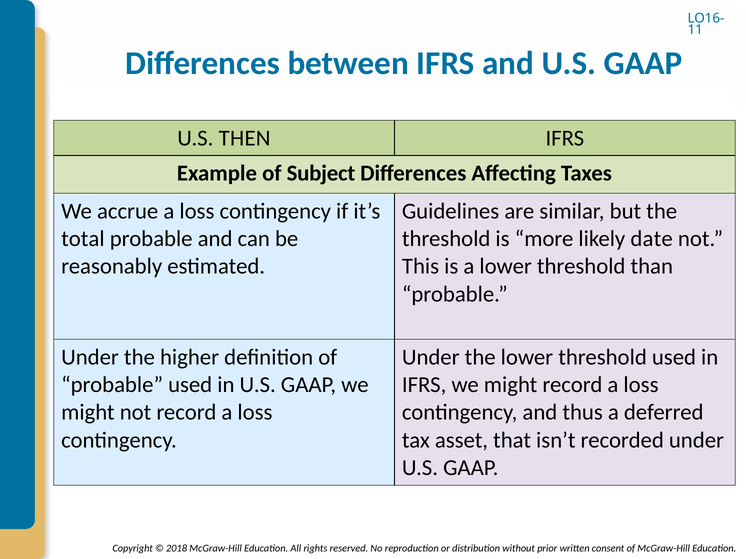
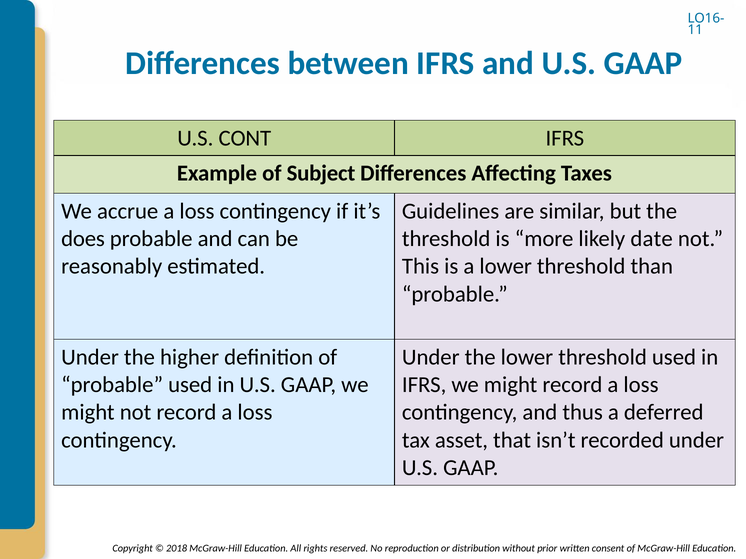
THEN: THEN -> CONT
total: total -> does
